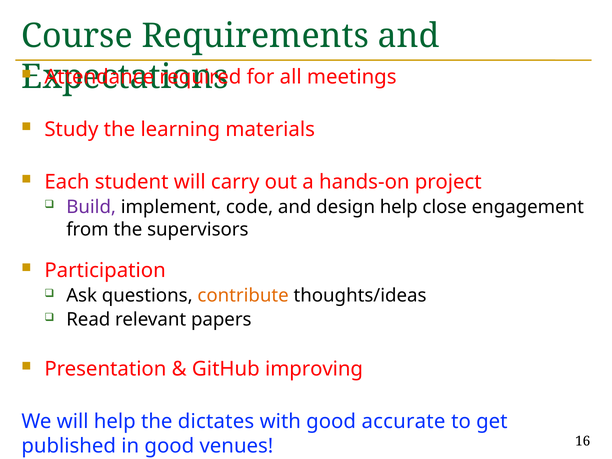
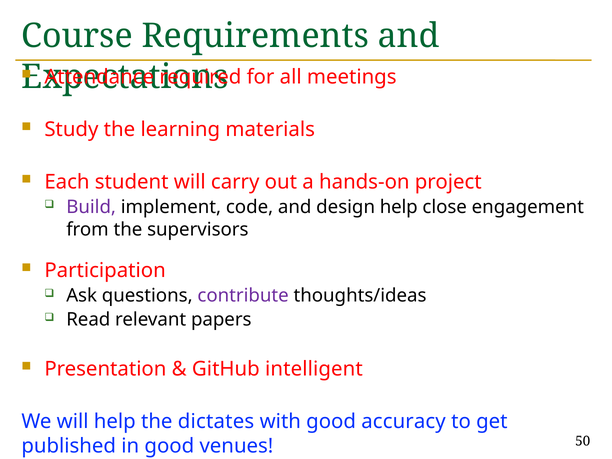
contribute colour: orange -> purple
improving: improving -> intelligent
accurate: accurate -> accuracy
16: 16 -> 50
